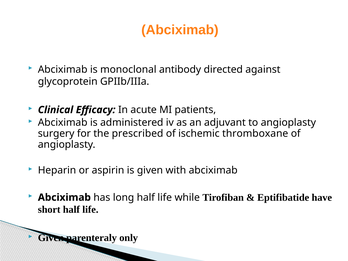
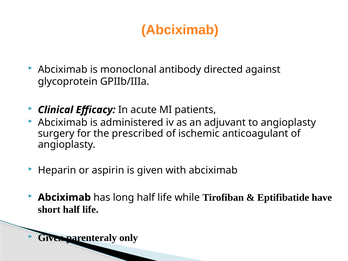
thromboxane: thromboxane -> anticoagulant
